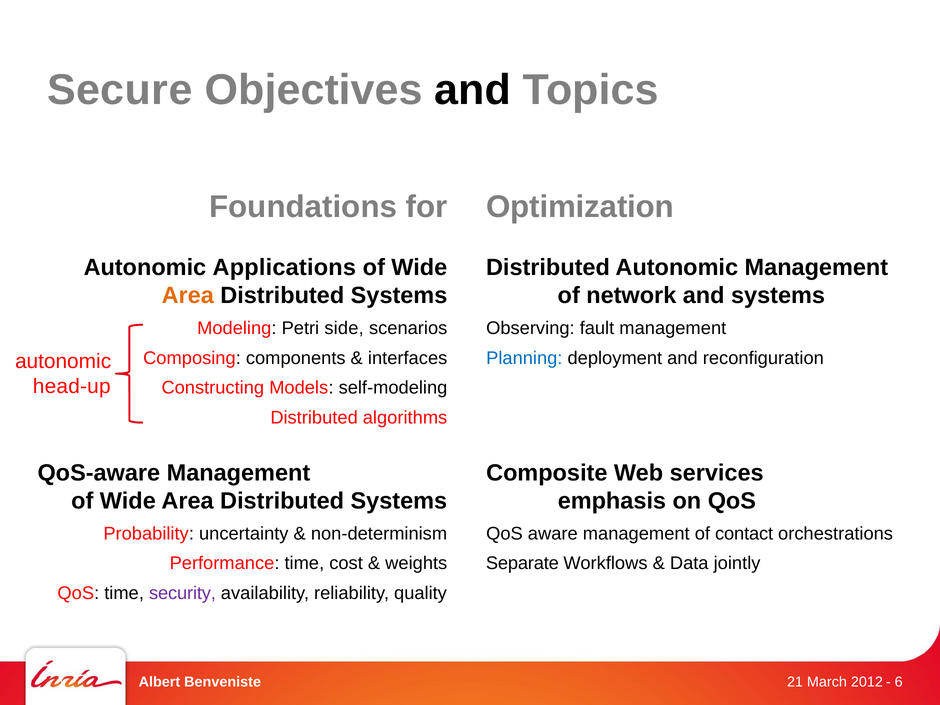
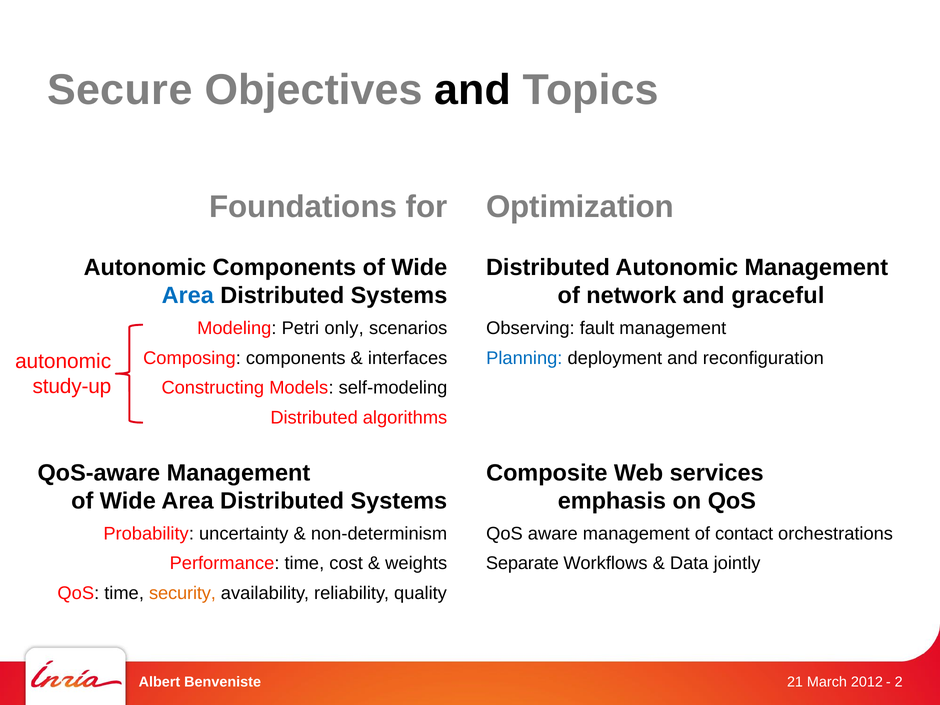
Autonomic Applications: Applications -> Components
Area at (188, 296) colour: orange -> blue
and systems: systems -> graceful
side: side -> only
head-up: head-up -> study-up
security colour: purple -> orange
6: 6 -> 2
